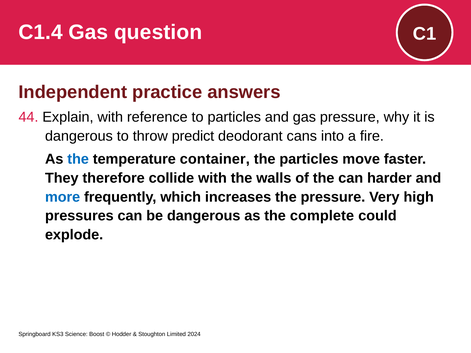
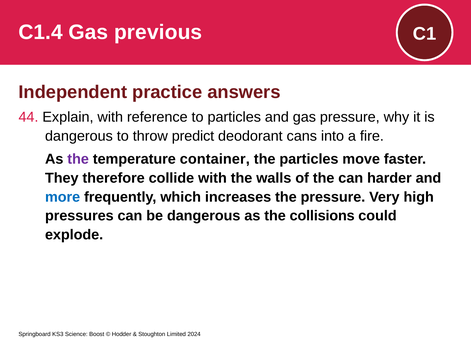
question: question -> previous
the at (78, 159) colour: blue -> purple
complete: complete -> collisions
